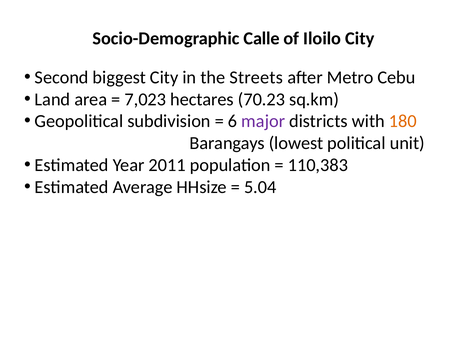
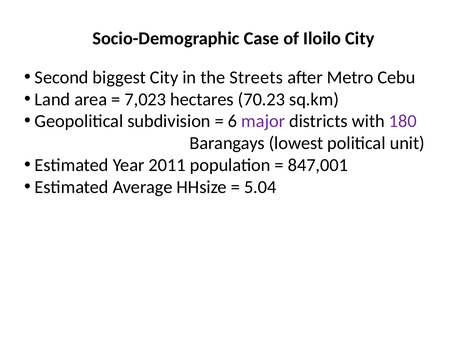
Calle: Calle -> Case
180 colour: orange -> purple
110,383: 110,383 -> 847,001
